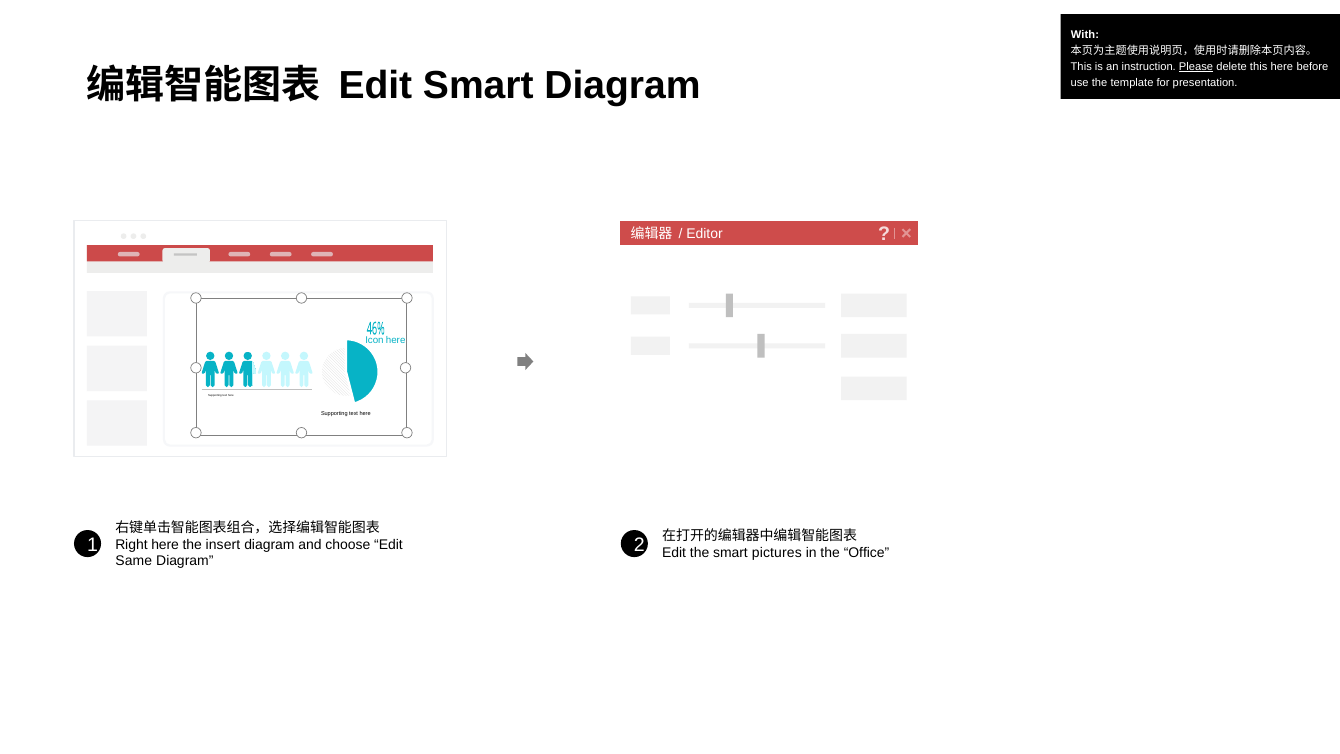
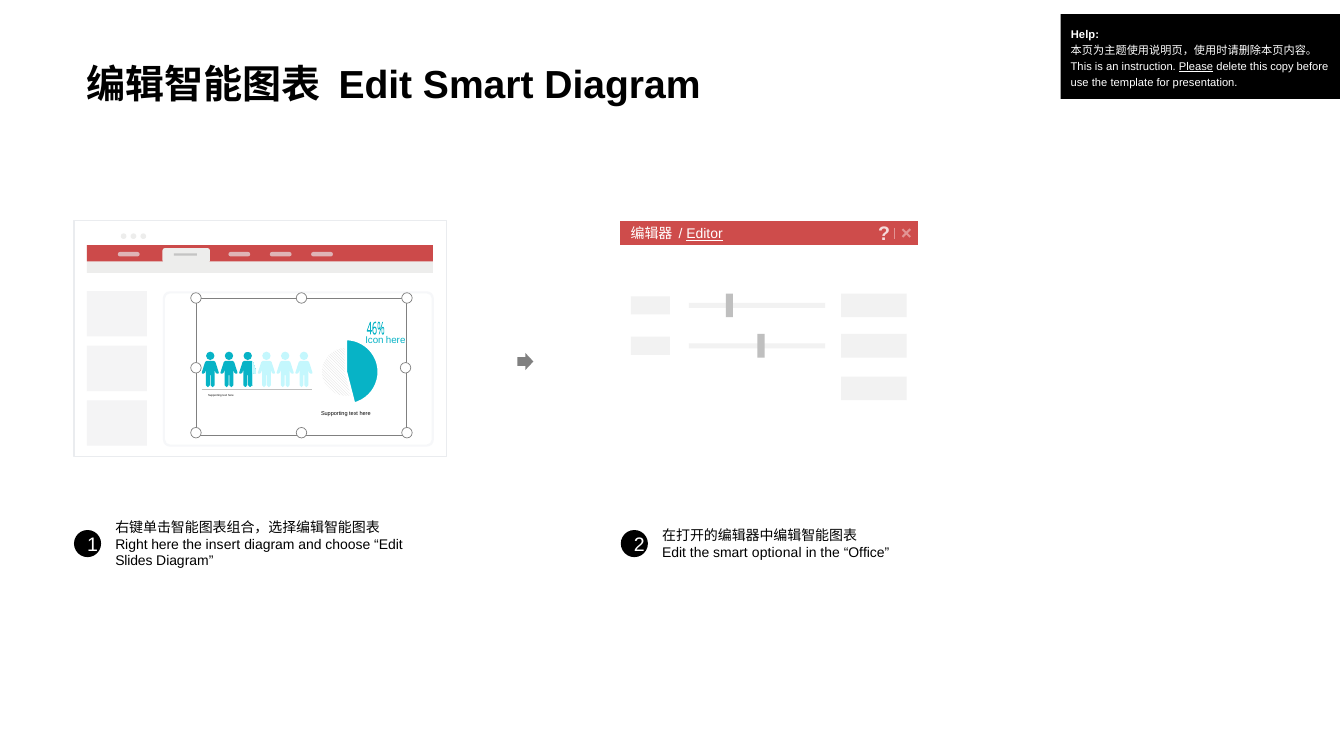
With: With -> Help
this here: here -> copy
Editor underline: none -> present
pictures: pictures -> optional
Same: Same -> Slides
